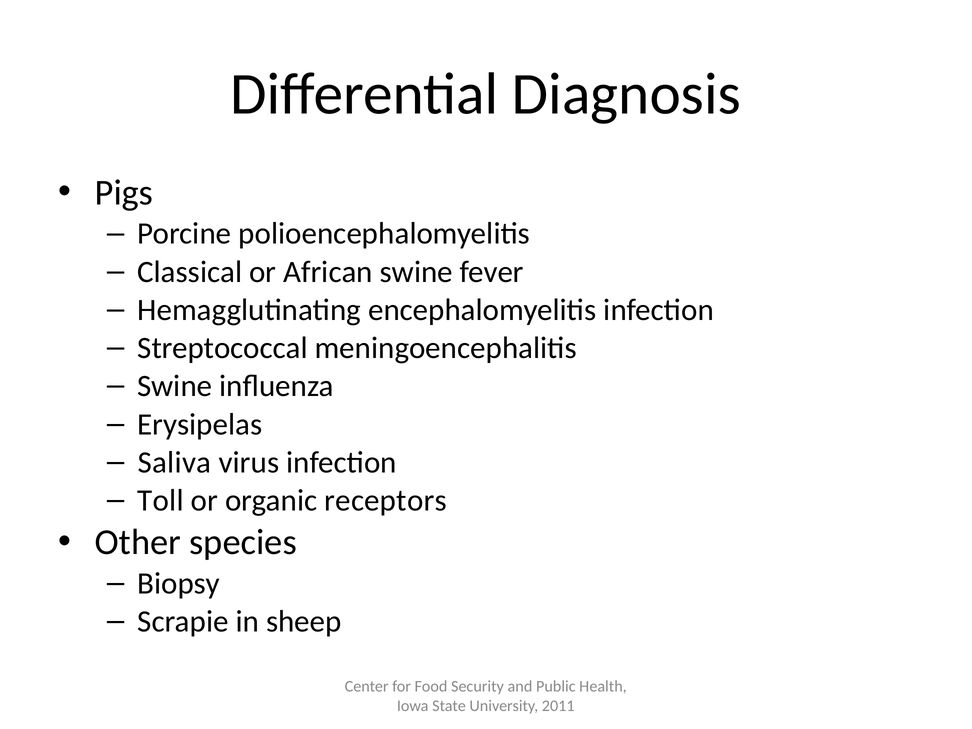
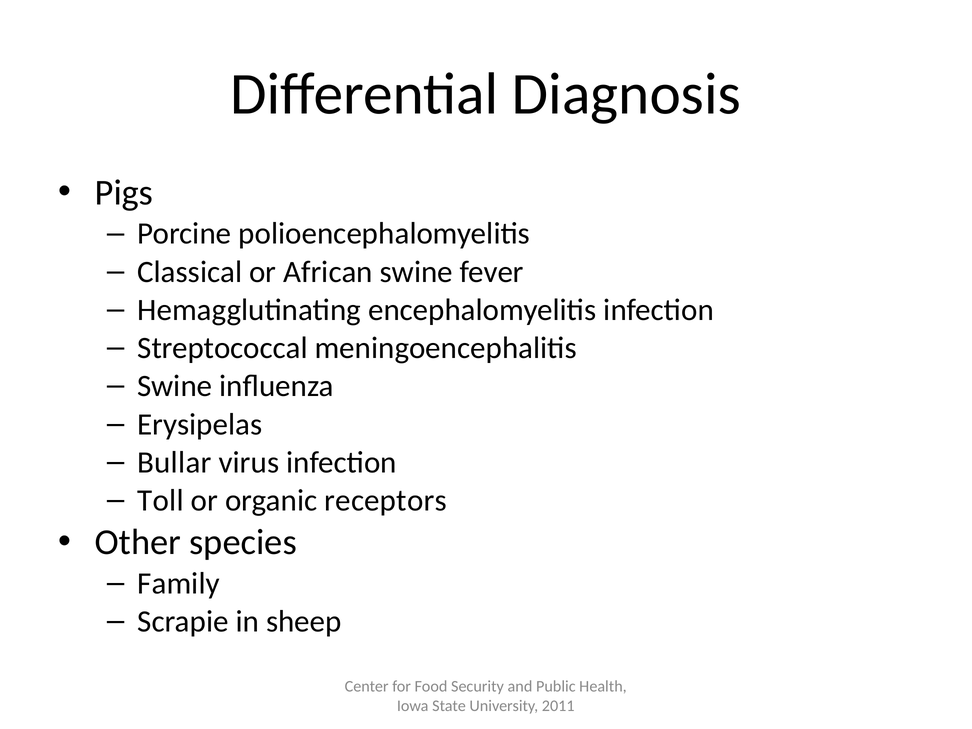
Saliva: Saliva -> Bullar
Biopsy: Biopsy -> Family
